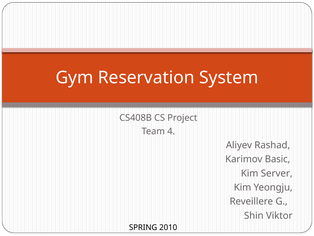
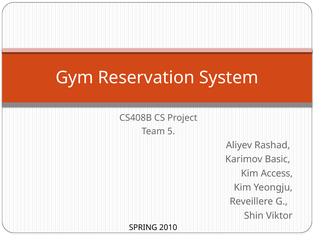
4: 4 -> 5
Server: Server -> Access
